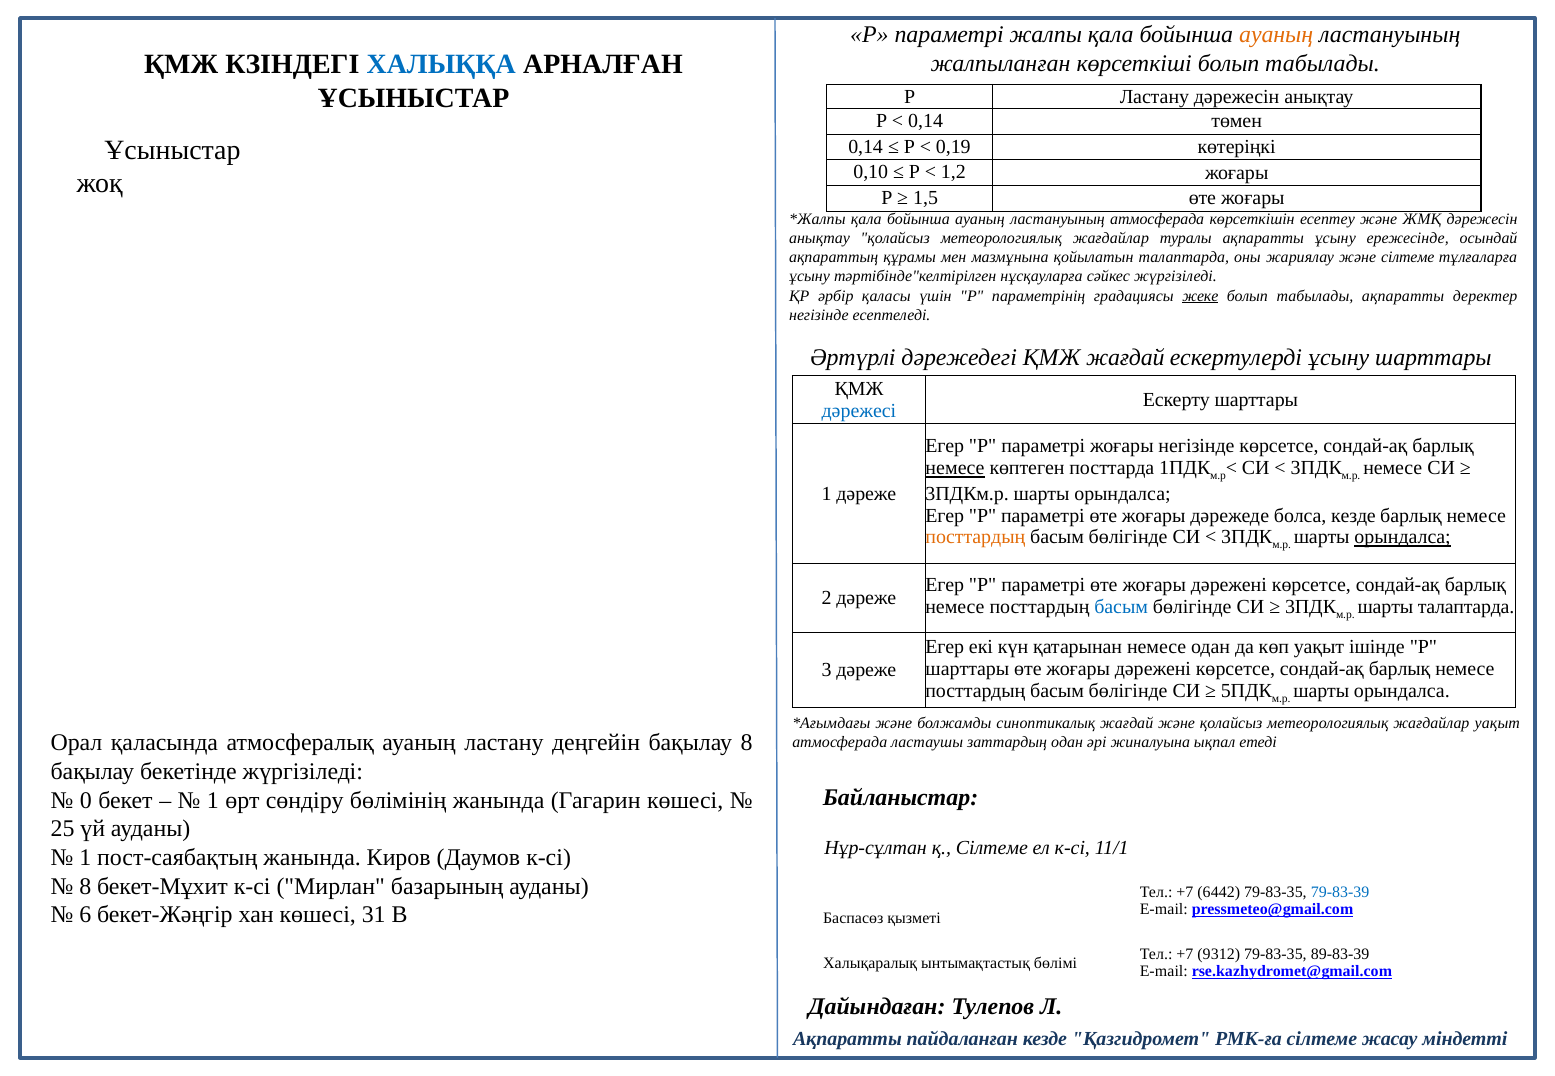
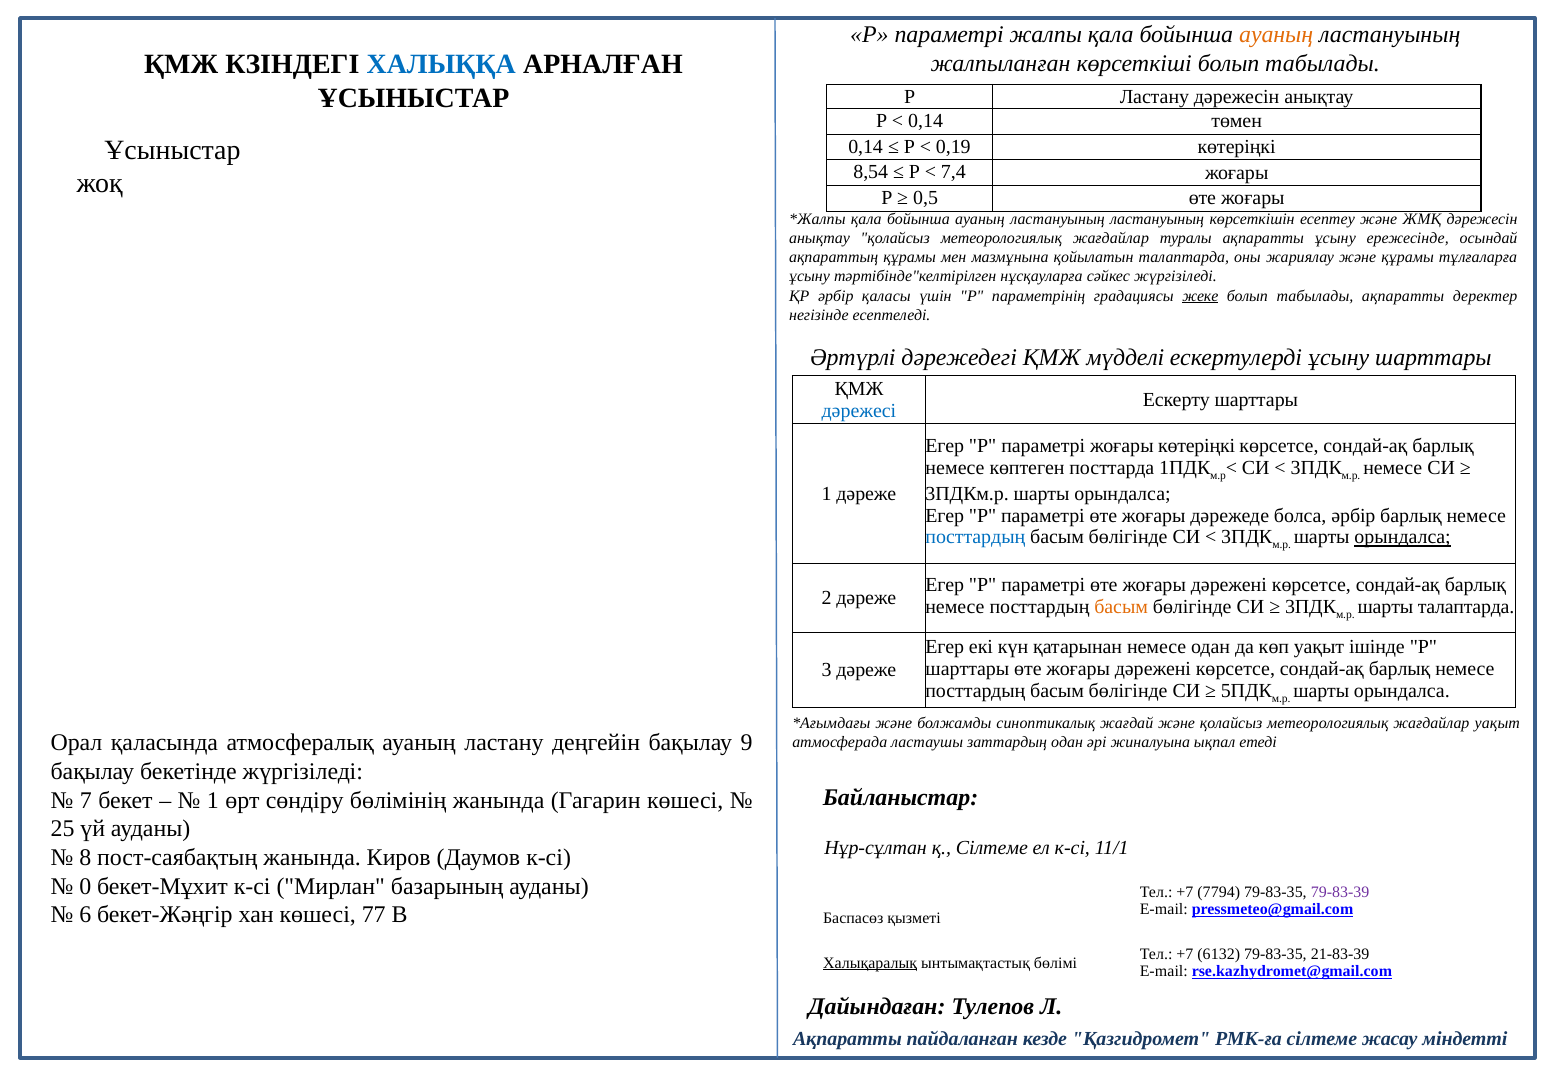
0,10: 0,10 -> 8,54
1,2: 1,2 -> 7,4
1,5: 1,5 -> 0,5
ластануының атмосферада: атмосферада -> ластануының
және сілтеме: сілтеме -> құрамы
ҚМЖ жағдай: жағдай -> мүдделі
жоғары негізінде: негізінде -> көтеріңкі
немесе at (955, 469) underline: present -> none
болса кезде: кезде -> әрбір
посттардың at (975, 538) colour: orange -> blue
басым at (1121, 608) colour: blue -> orange
бақылау 8: 8 -> 9
0: 0 -> 7
1 at (85, 858): 1 -> 8
8 at (85, 887): 8 -> 0
6442: 6442 -> 7794
79-83-39 colour: blue -> purple
31: 31 -> 77
9312: 9312 -> 6132
89-83-39: 89-83-39 -> 21-83-39
Халықаралық underline: none -> present
